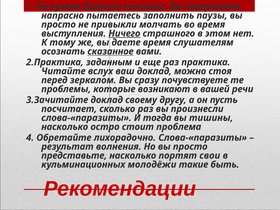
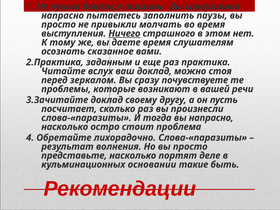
сказанное underline: present -> none
вы тишины: тишины -> напрасно
свои: свои -> деле
молодёжи: молодёжи -> основании
